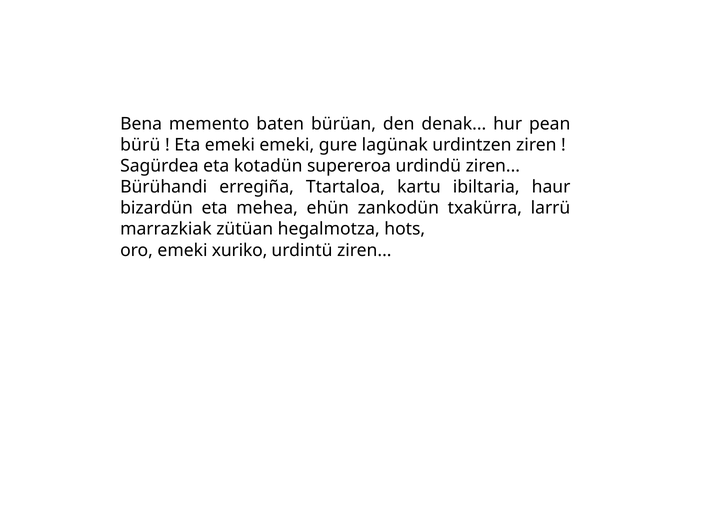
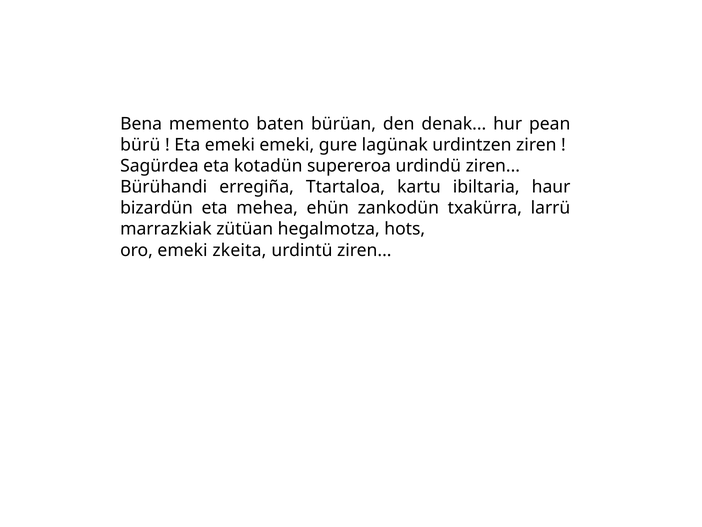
xuriko: xuriko -> zkeita
